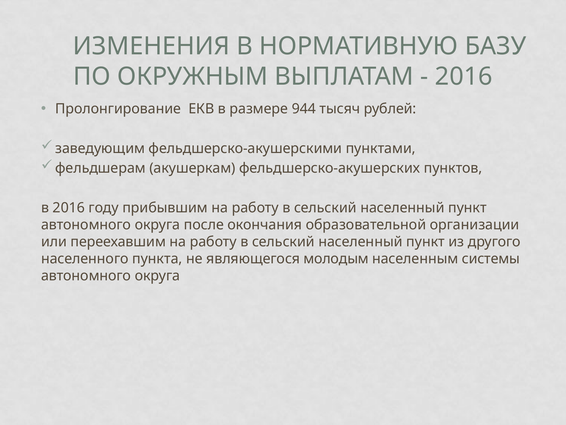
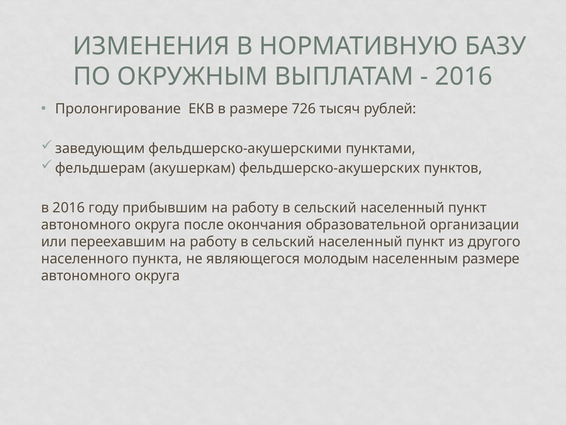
944: 944 -> 726
населенным системы: системы -> размере
